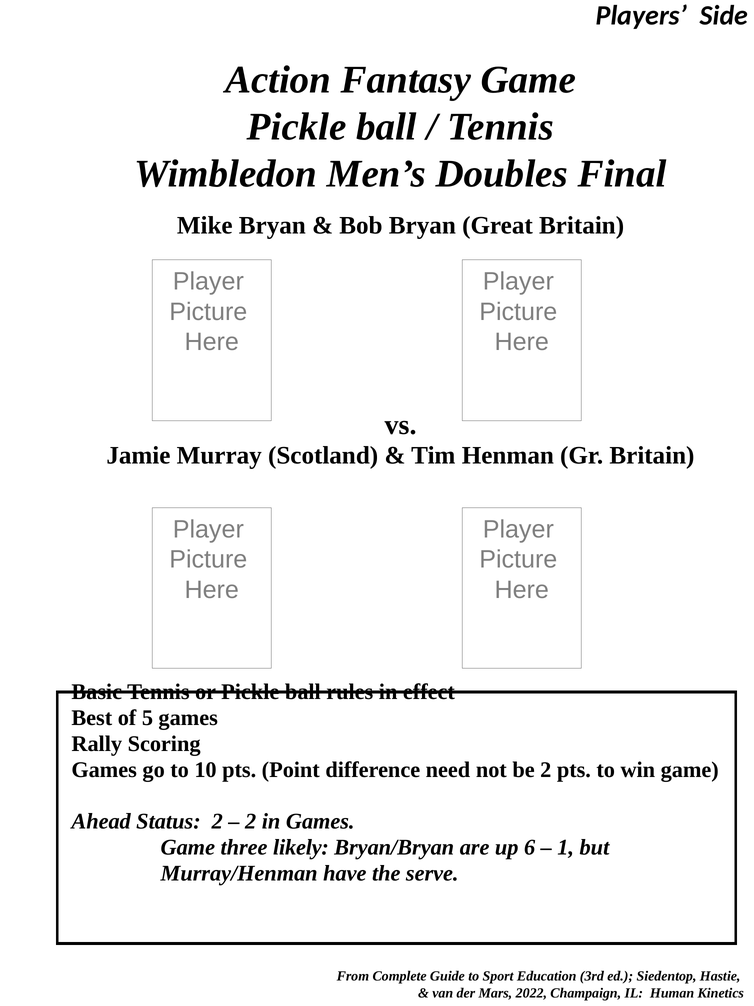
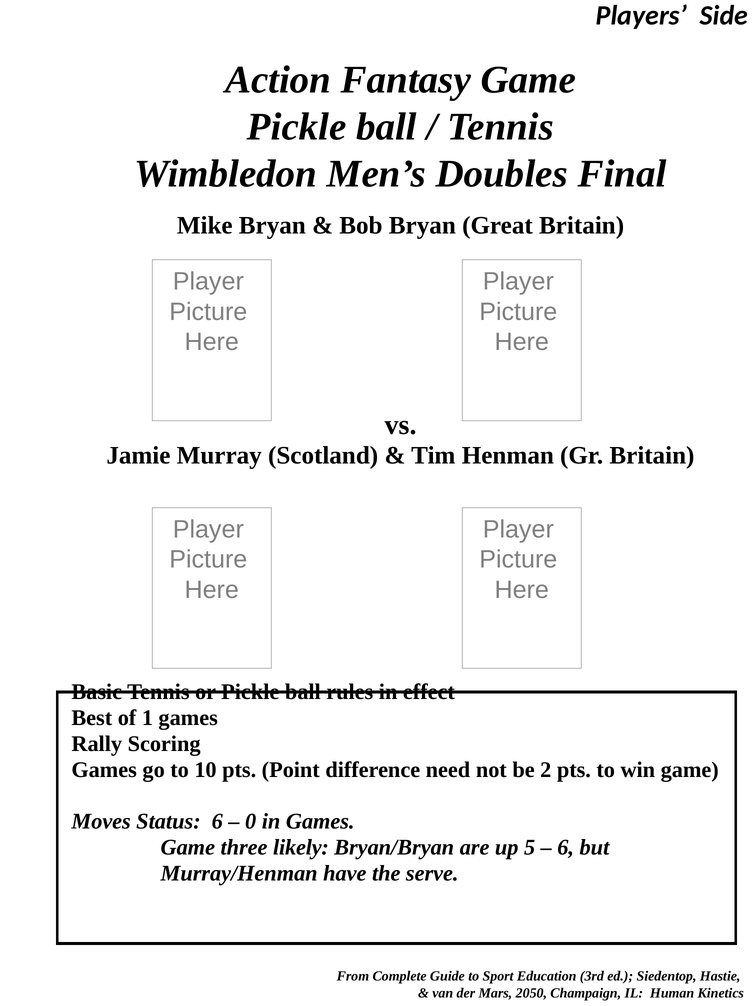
5: 5 -> 1
Ahead: Ahead -> Moves
Status 2: 2 -> 6
2 at (251, 821): 2 -> 0
6: 6 -> 5
1 at (566, 847): 1 -> 6
2022: 2022 -> 2050
